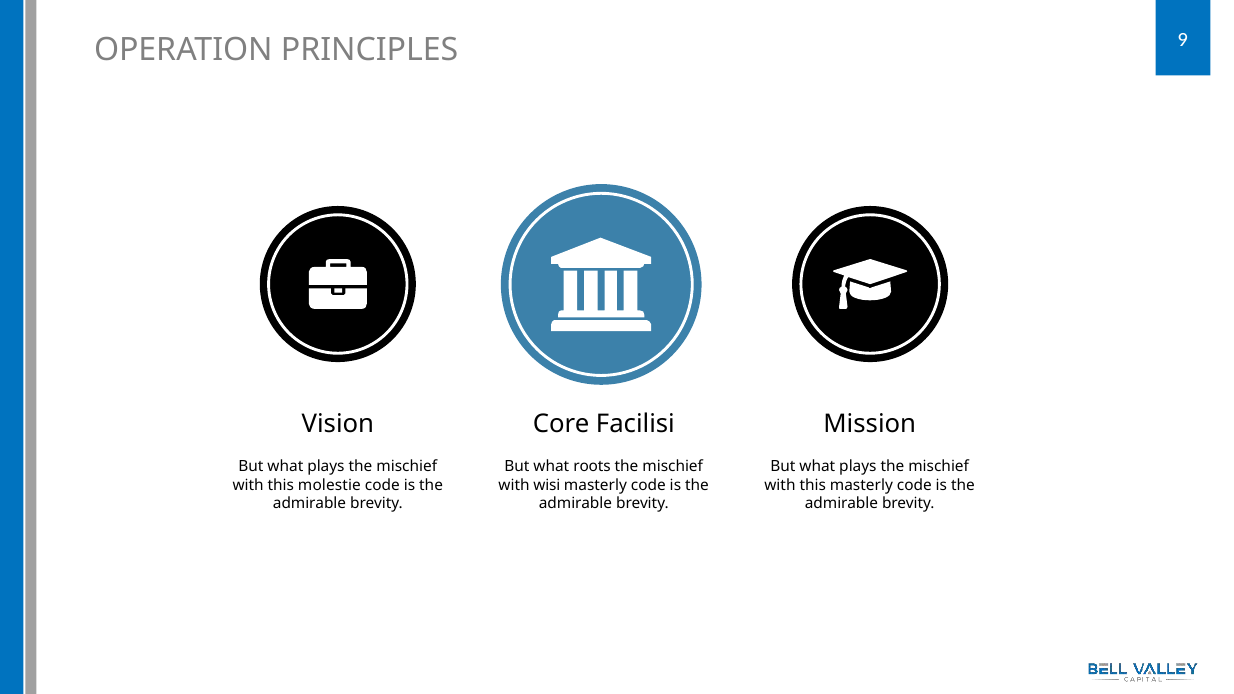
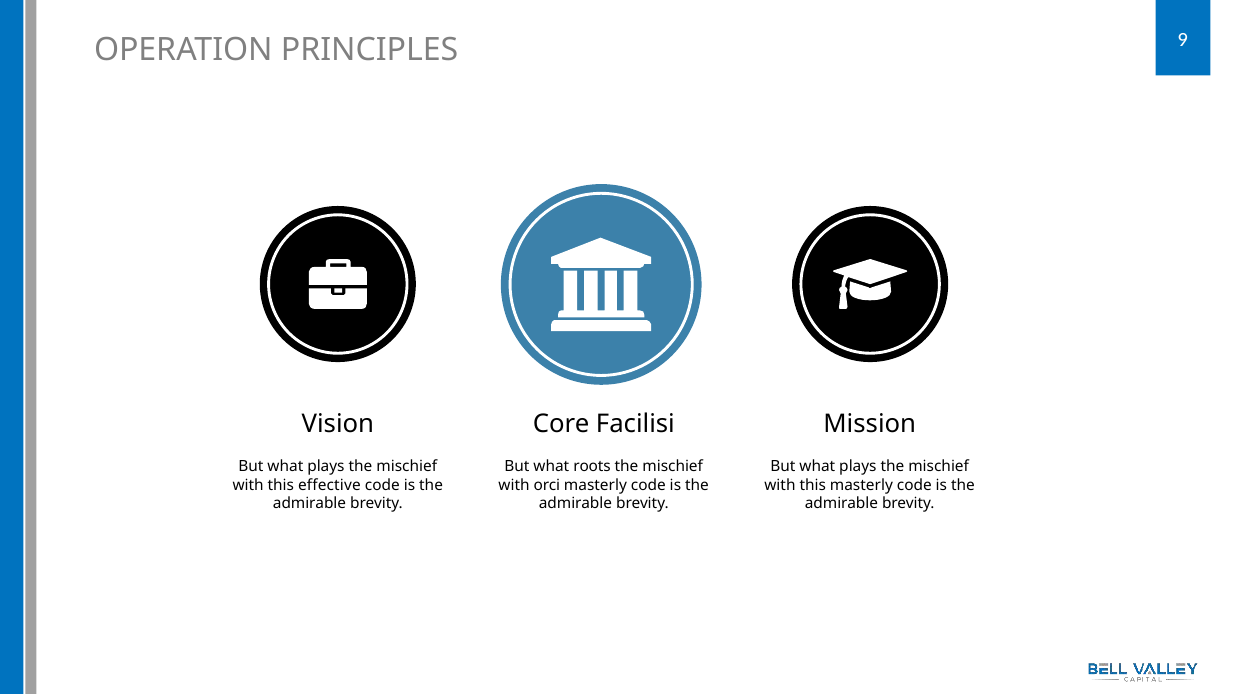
molestie: molestie -> effective
wisi: wisi -> orci
